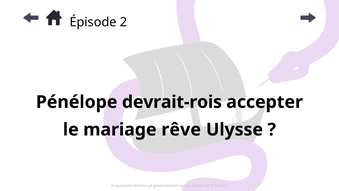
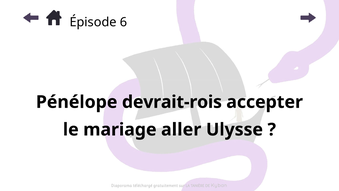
2: 2 -> 6
rêve: rêve -> aller
